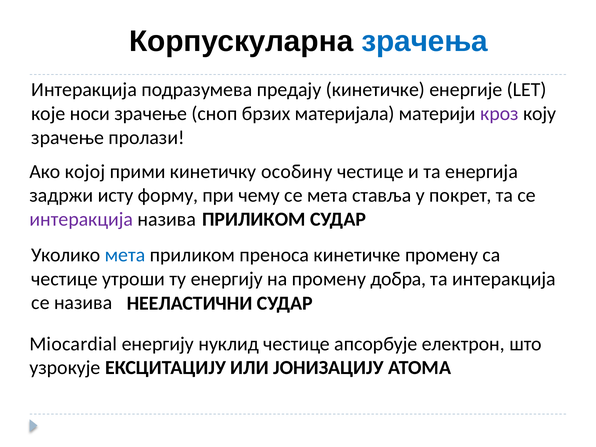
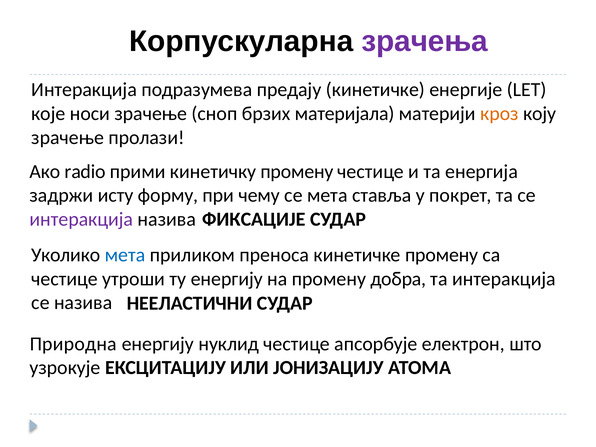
зрачења colour: blue -> purple
кроз colour: purple -> orange
којој: којој -> radio
кинетичку особину: особину -> промену
назива ПРИЛИКОМ: ПРИЛИКОМ -> ФИКСАЦИЈЕ
Miocardial: Miocardial -> Природна
